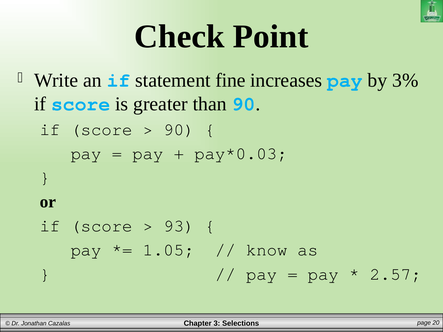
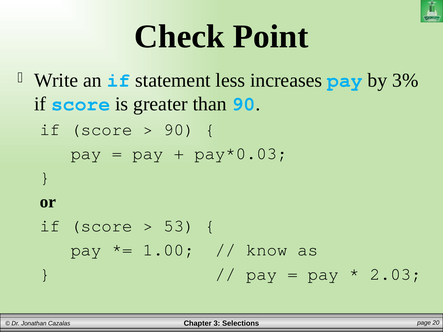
fine: fine -> less
93: 93 -> 53
1.05: 1.05 -> 1.00
2.57: 2.57 -> 2.03
